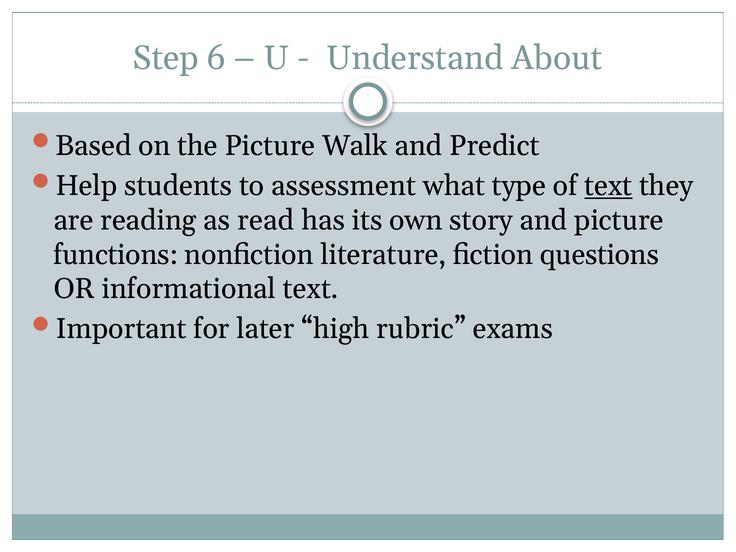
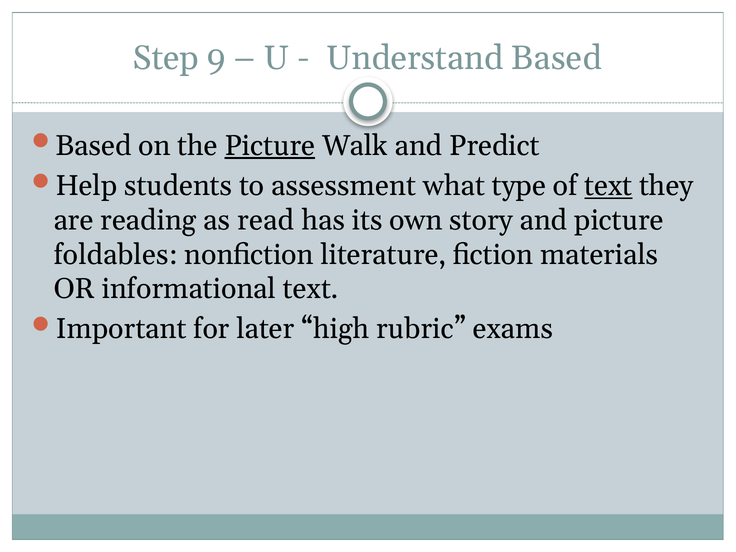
6: 6 -> 9
Understand About: About -> Based
Picture at (270, 146) underline: none -> present
functions: functions -> foldables
questions: questions -> materials
